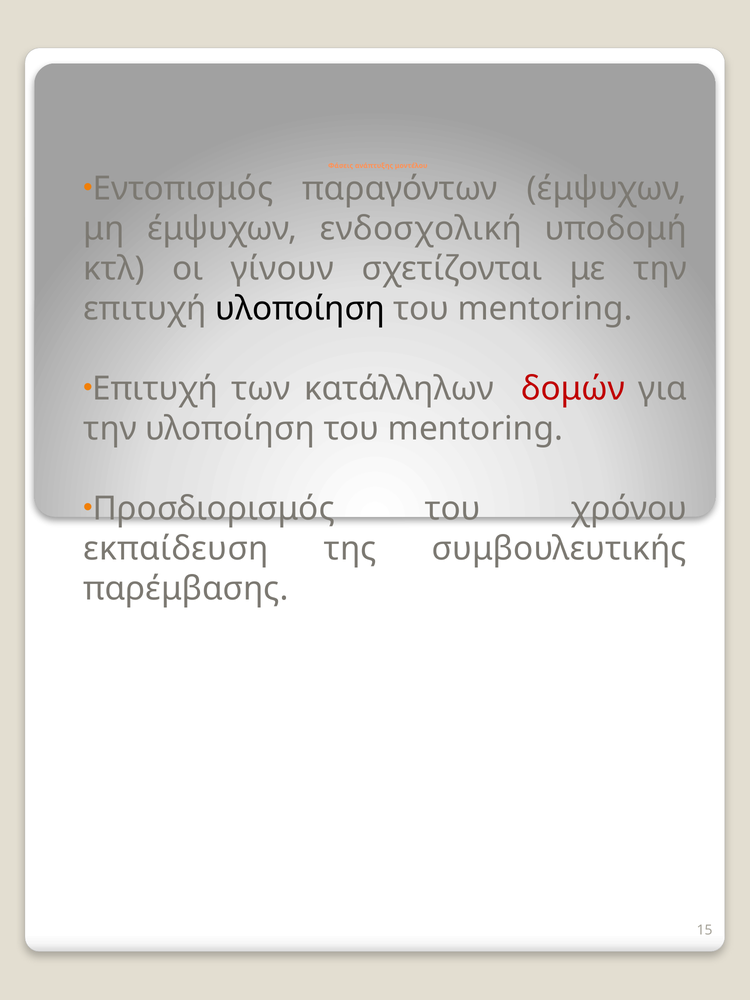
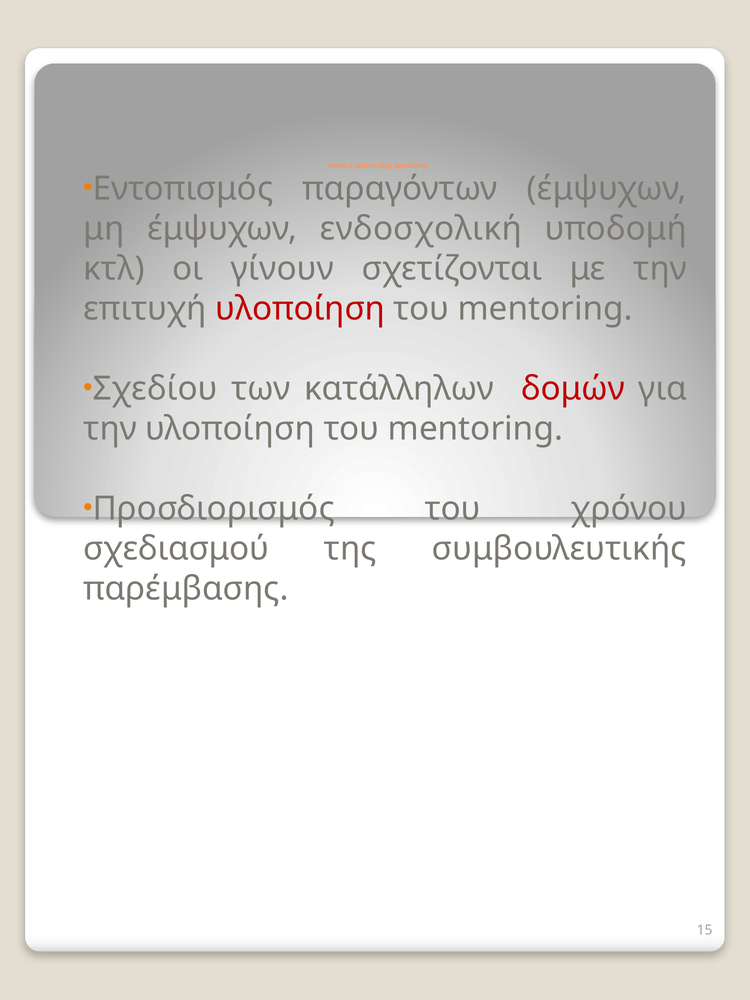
υλοποίηση at (300, 309) colour: black -> red
Επιτυχή at (155, 389): Επιτυχή -> Σχεδίου
εκπαίδευση: εκπαίδευση -> σχεδιασμού
